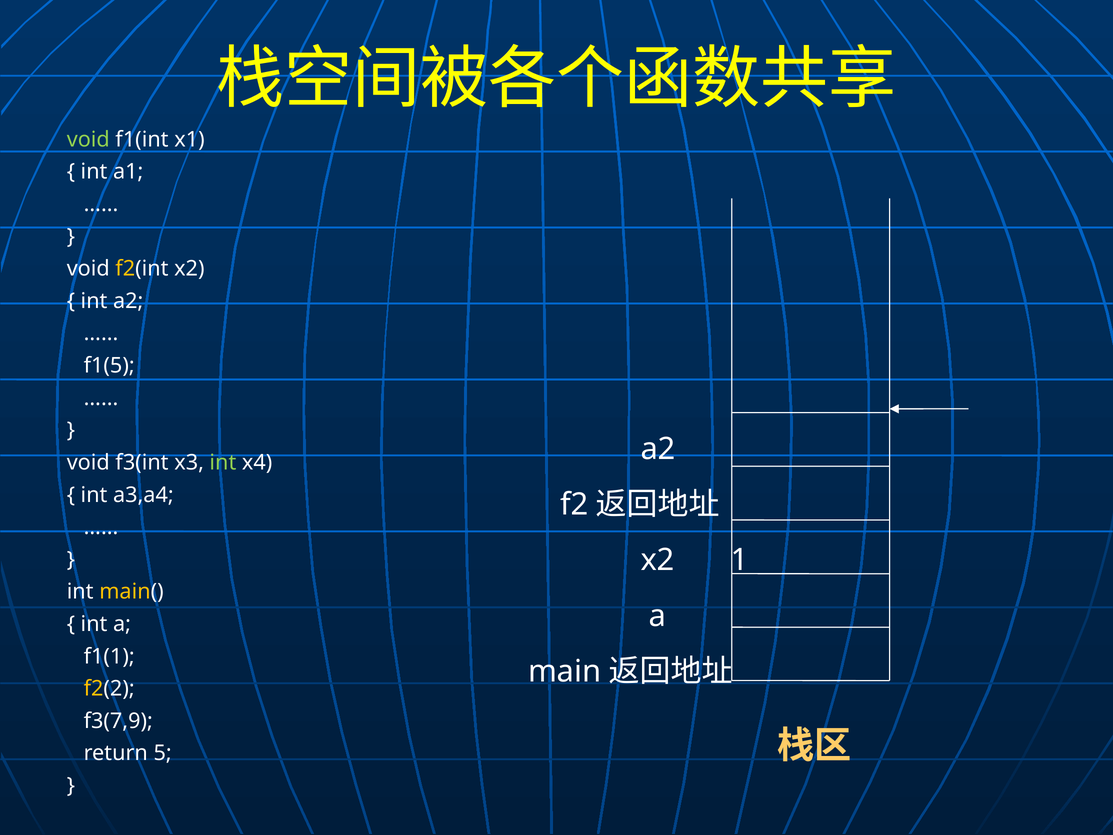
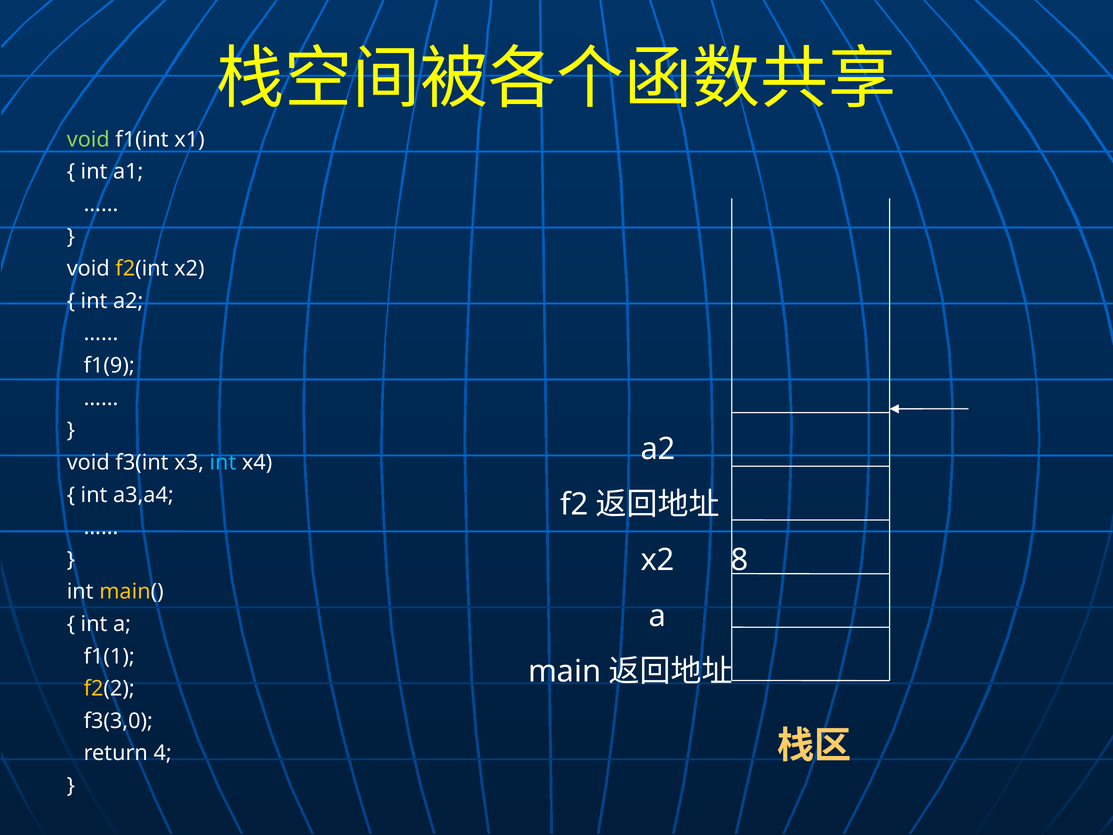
f1(5: f1(5 -> f1(9
int at (223, 462) colour: light green -> light blue
1: 1 -> 8
f3(7,9: f3(7,9 -> f3(3,0
5: 5 -> 4
